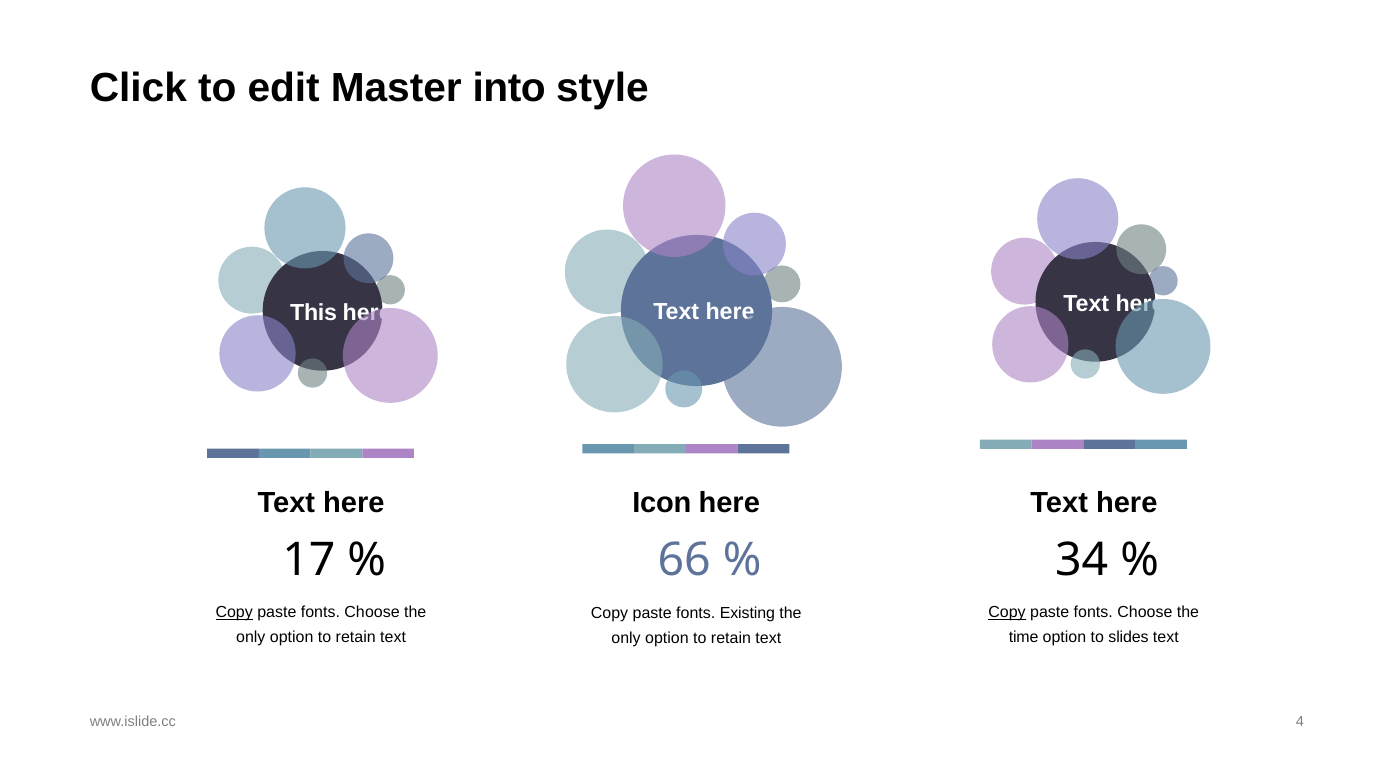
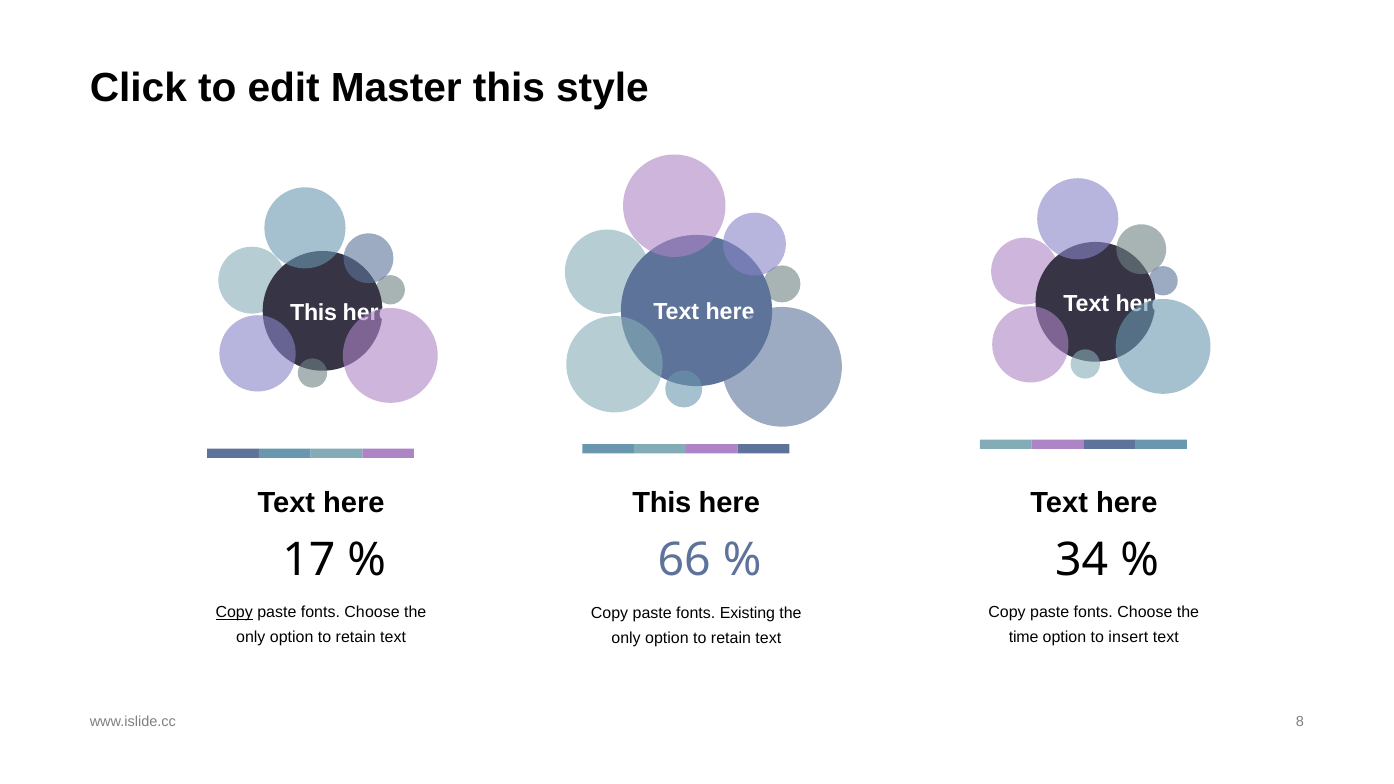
Master into: into -> this
Icon at (662, 503): Icon -> This
Copy at (1007, 613) underline: present -> none
slides: slides -> insert
4: 4 -> 8
